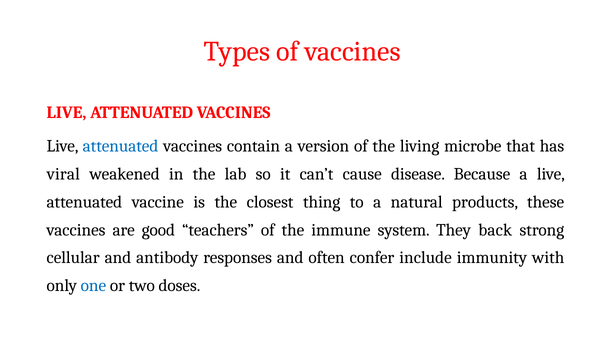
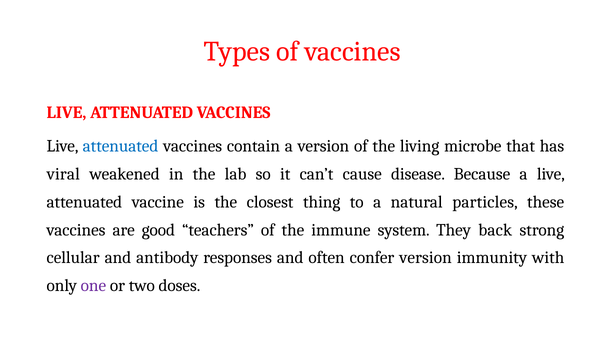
products: products -> particles
confer include: include -> version
one colour: blue -> purple
